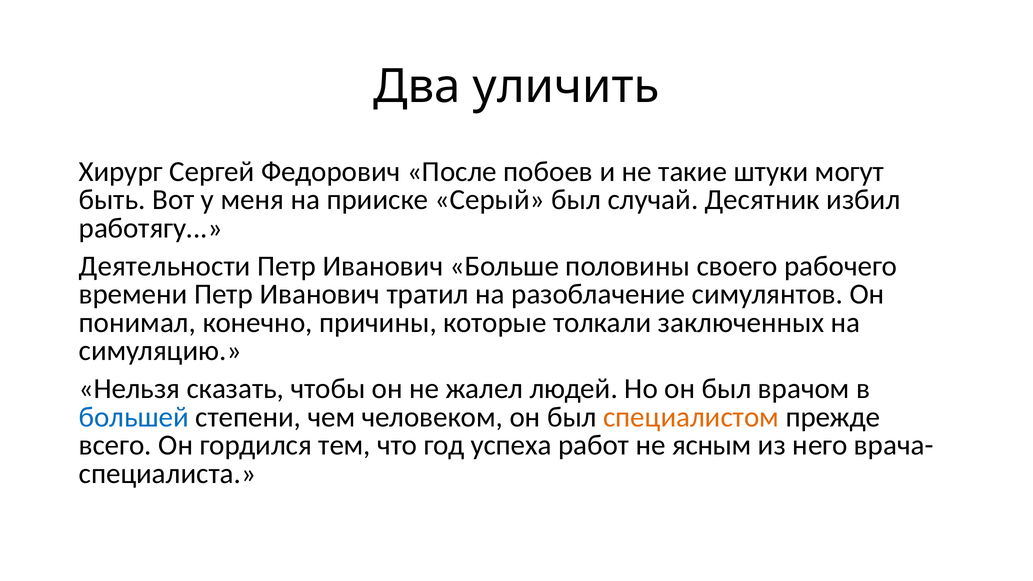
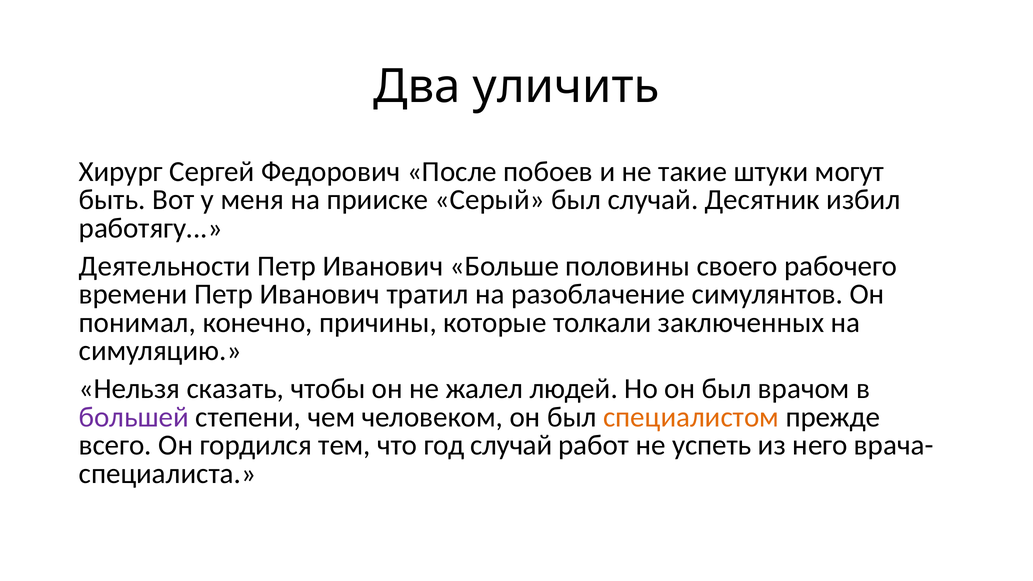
большей colour: blue -> purple
год успеха: успеха -> случай
ясным: ясным -> успеть
